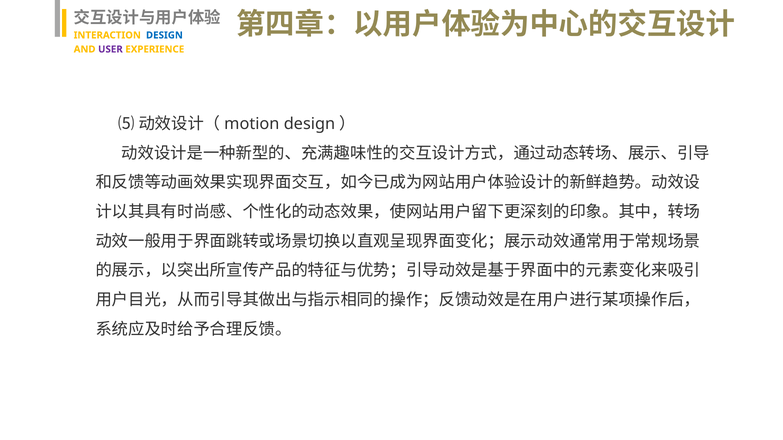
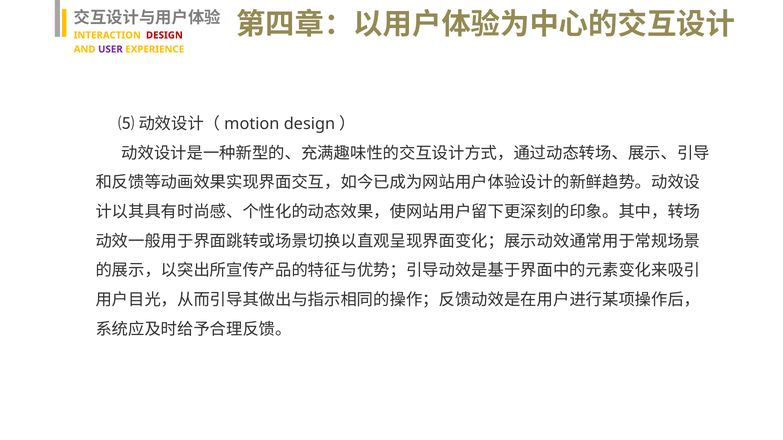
DESIGN at (164, 35) colour: blue -> red
